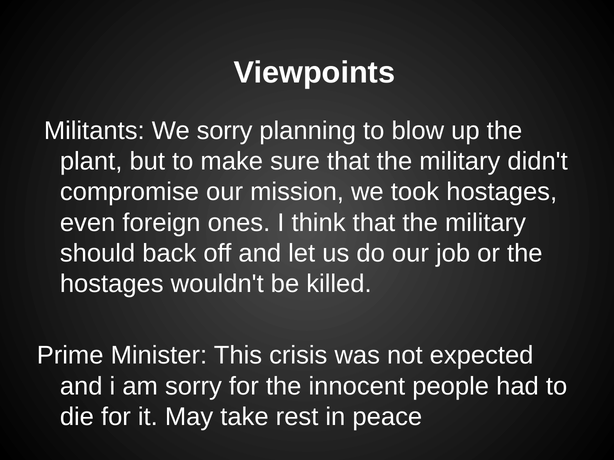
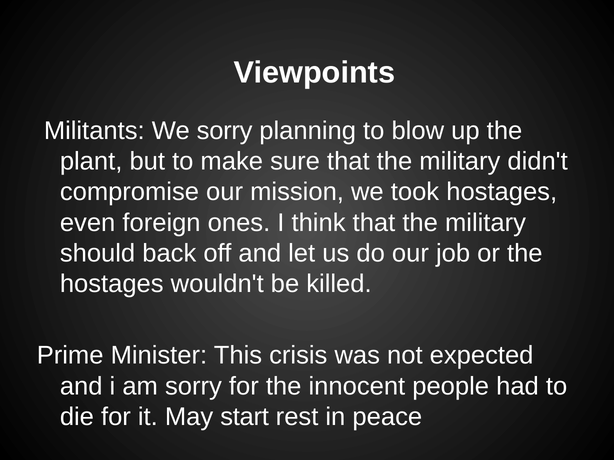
take: take -> start
